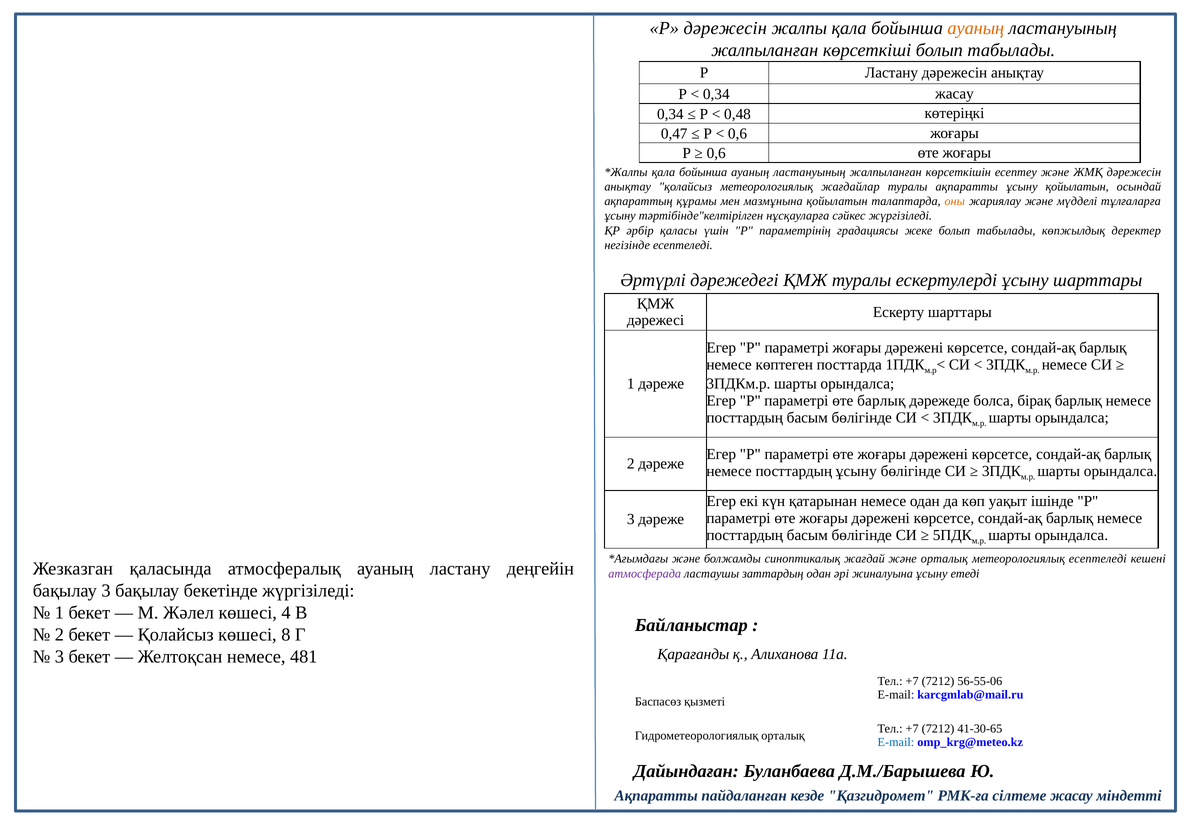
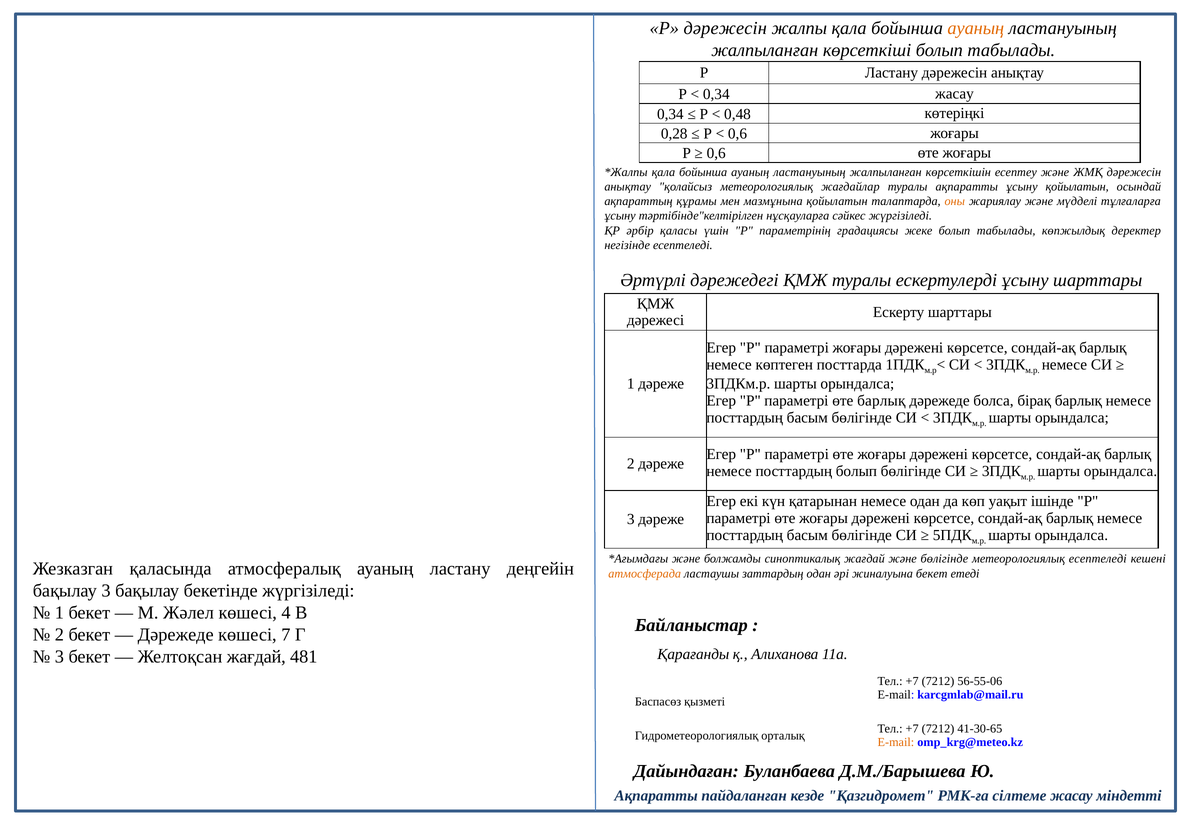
0,47: 0,47 -> 0,28
посттардың ұсыну: ұсыну -> болып
және орталық: орталық -> бөлігінде
атмосферада colour: purple -> orange
жиналуына ұсыну: ұсыну -> бекет
Қолайсыз at (176, 634): Қолайсыз -> Дәрежеде
8: 8 -> 7
Желтоқсан немесе: немесе -> жағдай
E-mail at (896, 742) colour: blue -> orange
